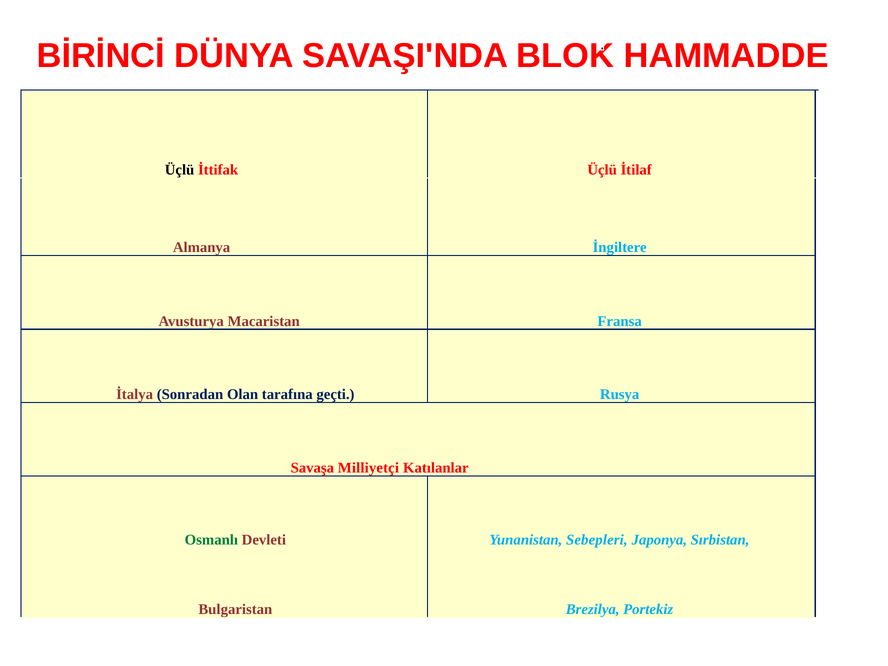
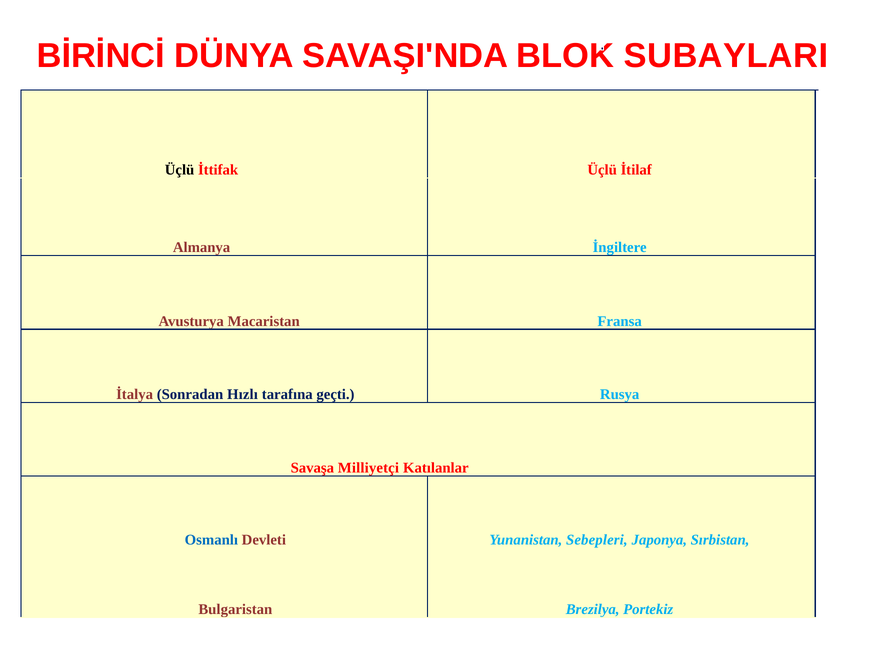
HAMMADDE: HAMMADDE -> SUBAYLARI
Olan: Olan -> Hızlı
Osmanlı colour: green -> blue
